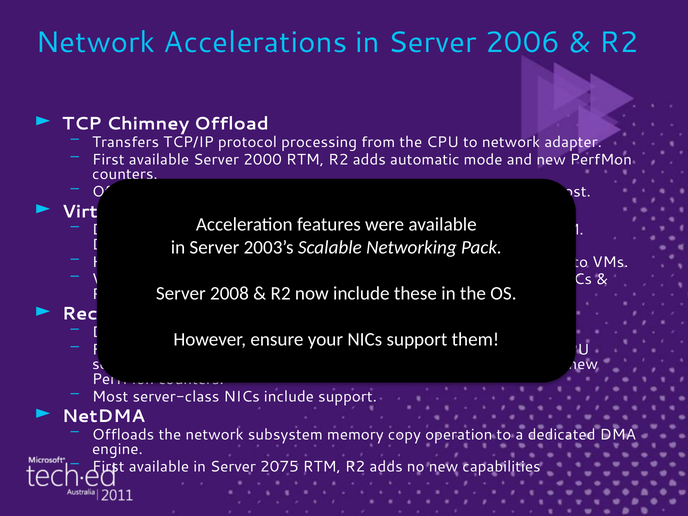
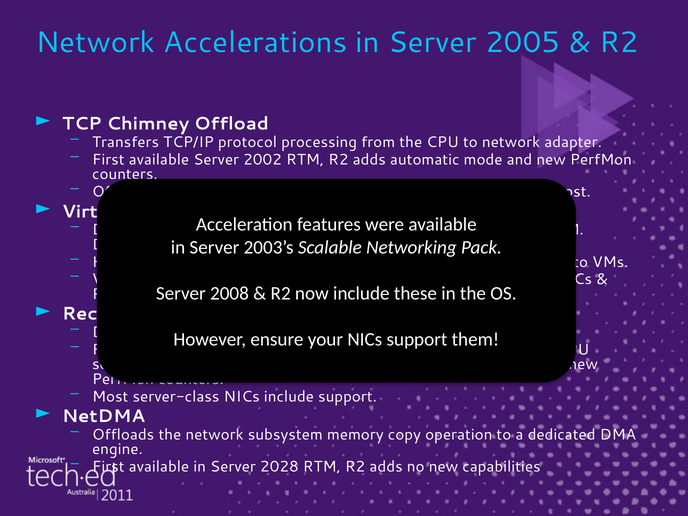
2006: 2006 -> 2005
2000: 2000 -> 2002
2075: 2075 -> 2028
